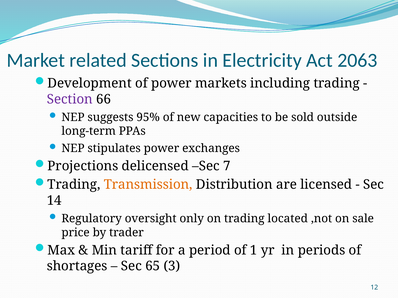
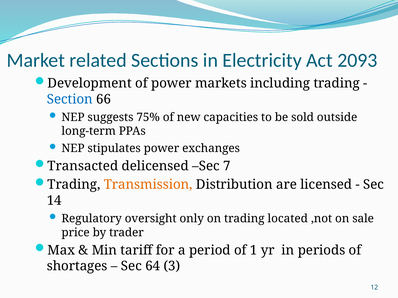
2063: 2063 -> 2093
Section colour: purple -> blue
95%: 95% -> 75%
Projections: Projections -> Transacted
65: 65 -> 64
